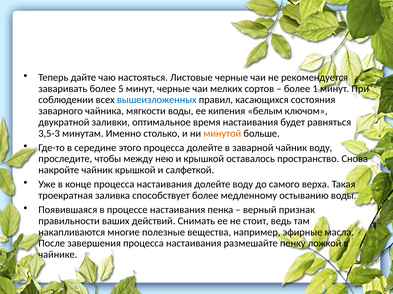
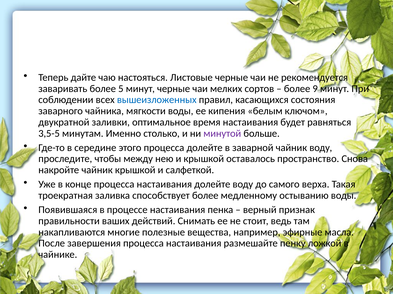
1: 1 -> 9
3,5-3: 3,5-3 -> 3,5-5
минутой colour: orange -> purple
